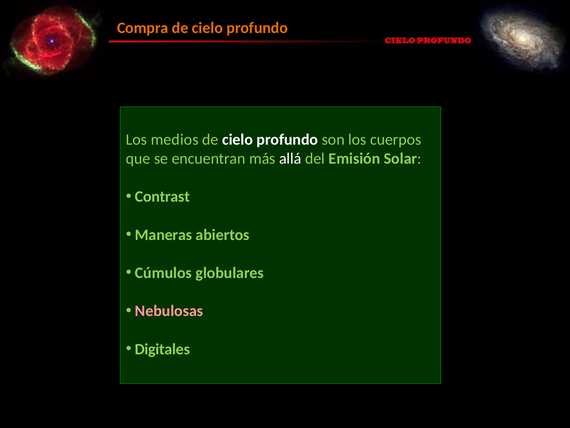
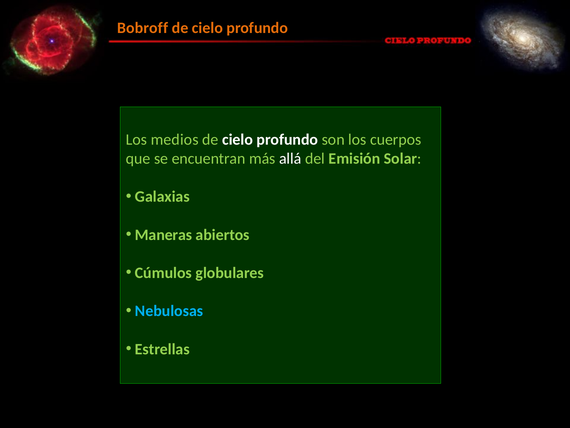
Compra: Compra -> Bobroff
Contrast: Contrast -> Galaxias
Nebulosas colour: pink -> light blue
Digitales: Digitales -> Estrellas
